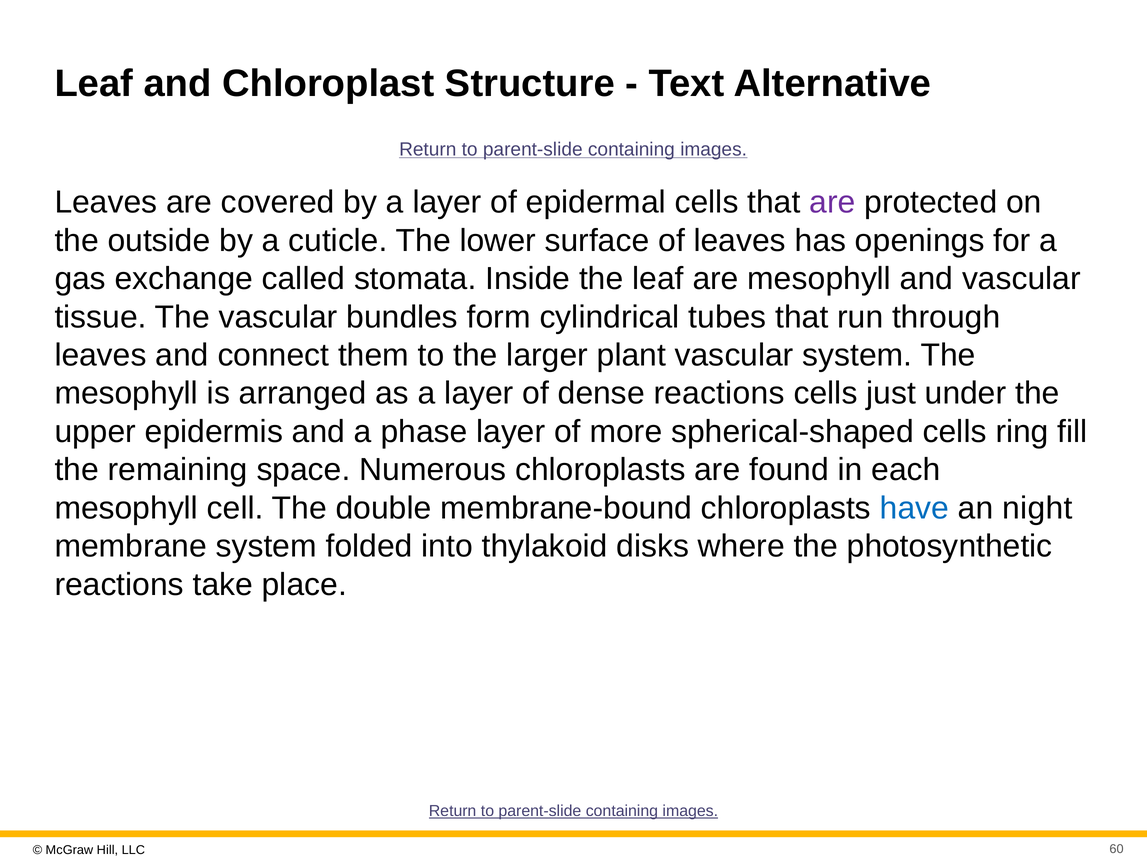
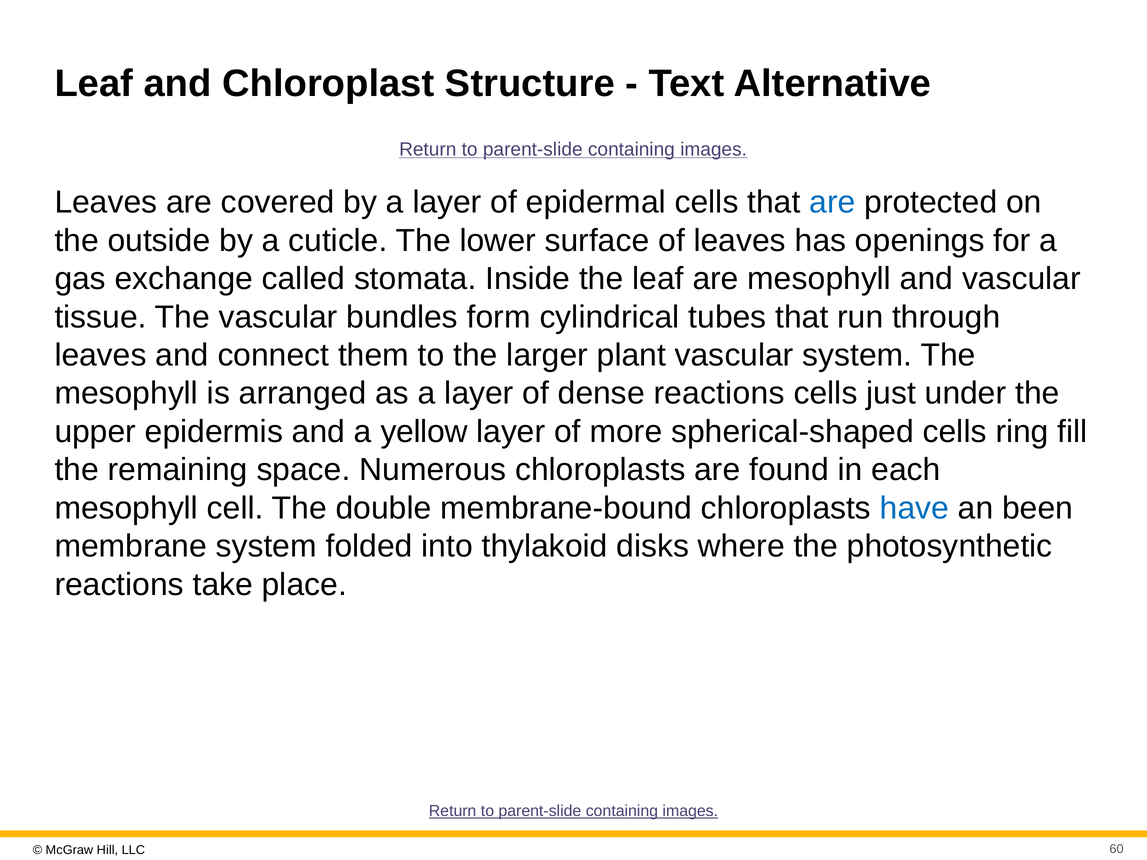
are at (832, 202) colour: purple -> blue
phase: phase -> yellow
night: night -> been
